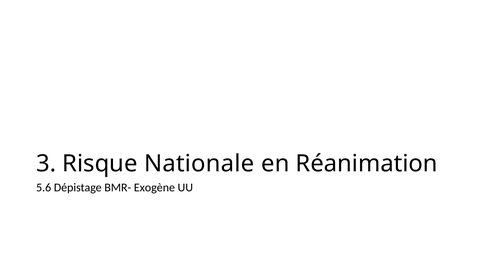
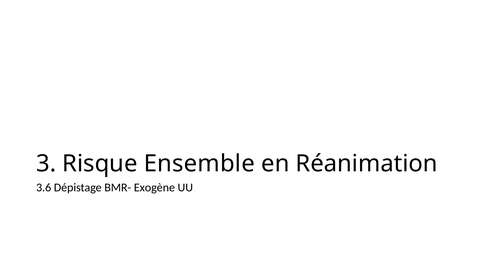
Nationale: Nationale -> Ensemble
5.6: 5.6 -> 3.6
